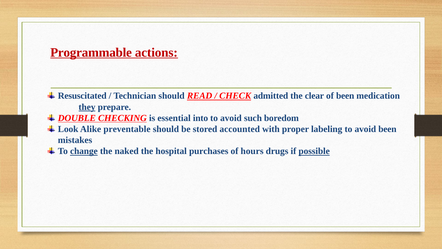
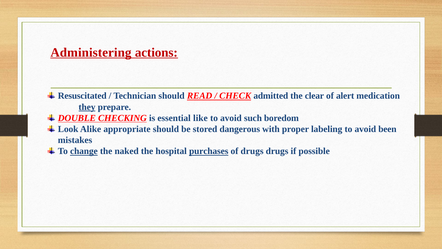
Programmable: Programmable -> Administering
of been: been -> alert
into: into -> like
preventable: preventable -> appropriate
accounted: accounted -> dangerous
purchases underline: none -> present
of hours: hours -> drugs
possible underline: present -> none
